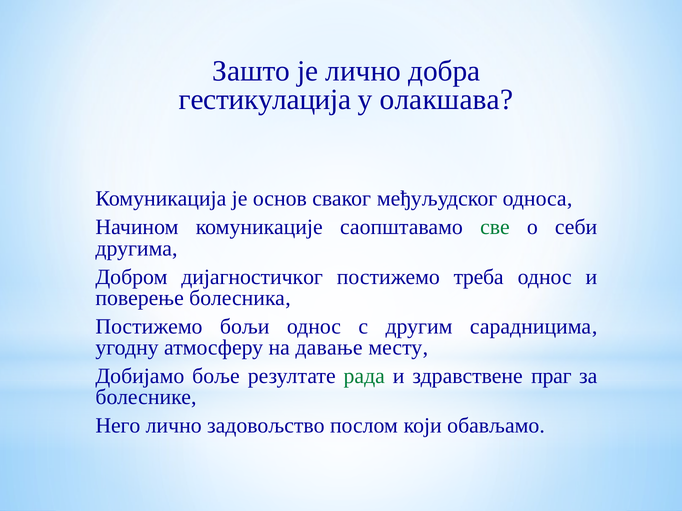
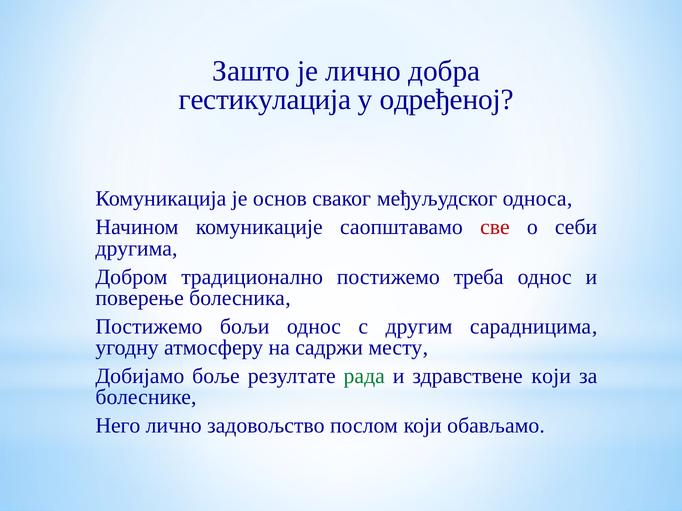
олакшава: олакшава -> одређеној
све colour: green -> red
дијагностичког: дијагностичког -> традиционално
давање: давање -> садржи
здравствене праг: праг -> који
